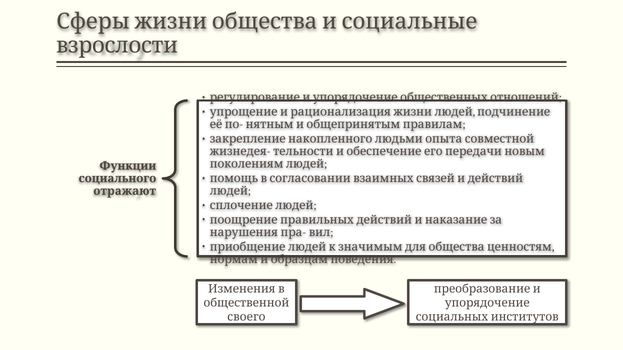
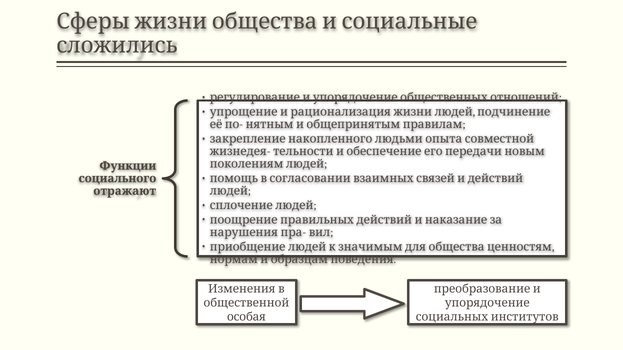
взрослости: взрослости -> сложились
своего: своего -> особая
